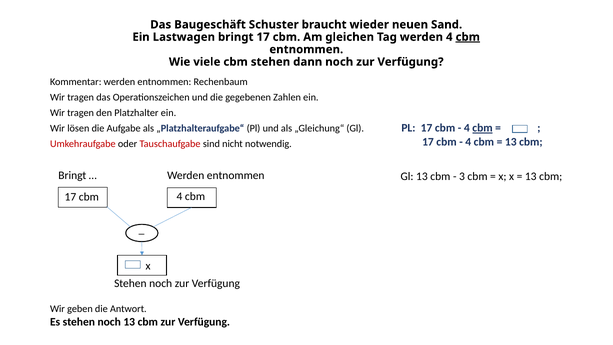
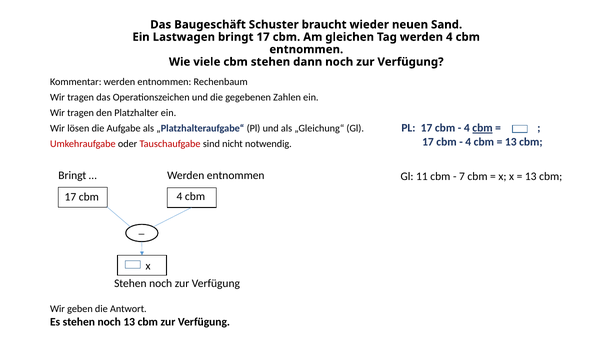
cbm at (468, 37) underline: present -> none
Gl 13: 13 -> 11
3: 3 -> 7
